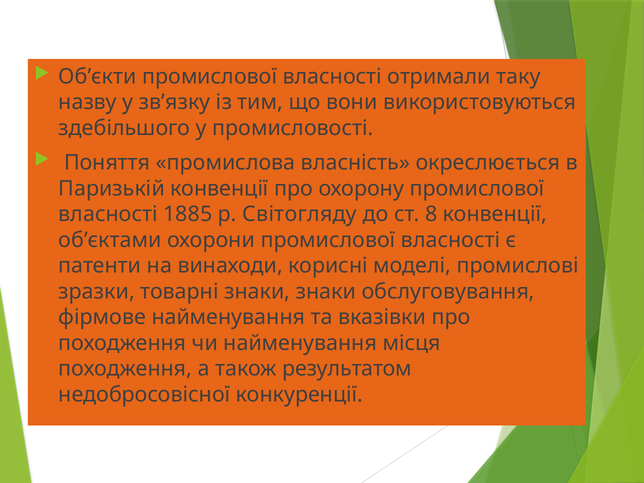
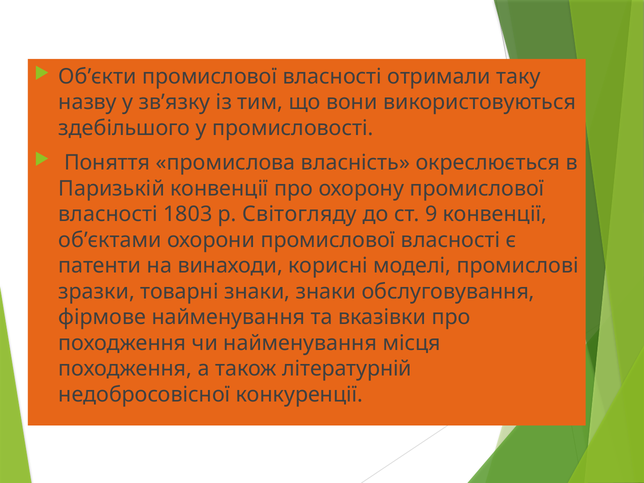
1885: 1885 -> 1803
8: 8 -> 9
результатом: результатом -> літературній
